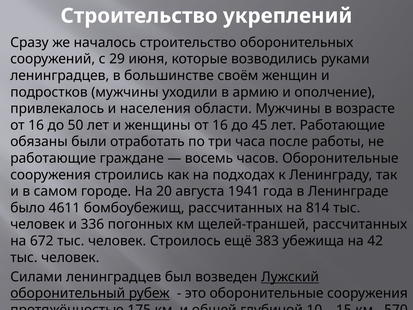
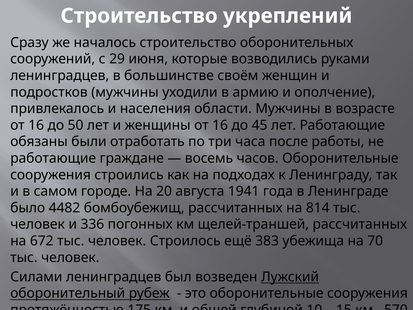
4611: 4611 -> 4482
42: 42 -> 70
